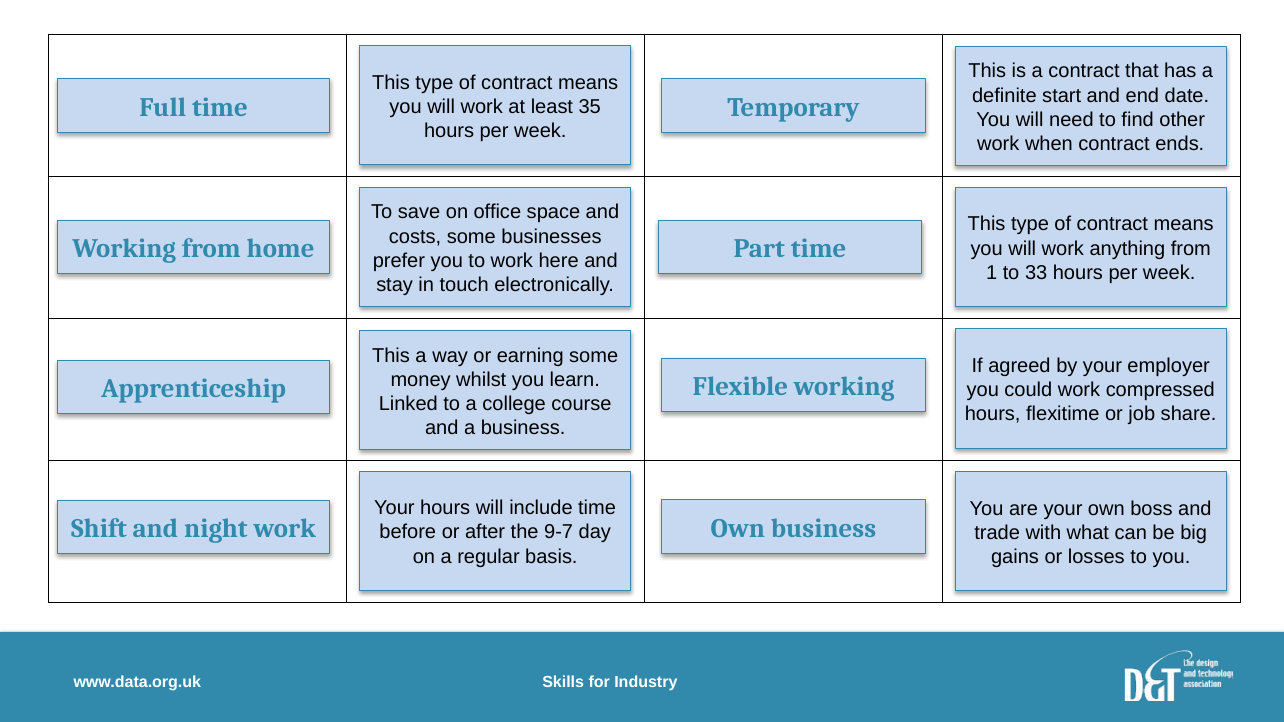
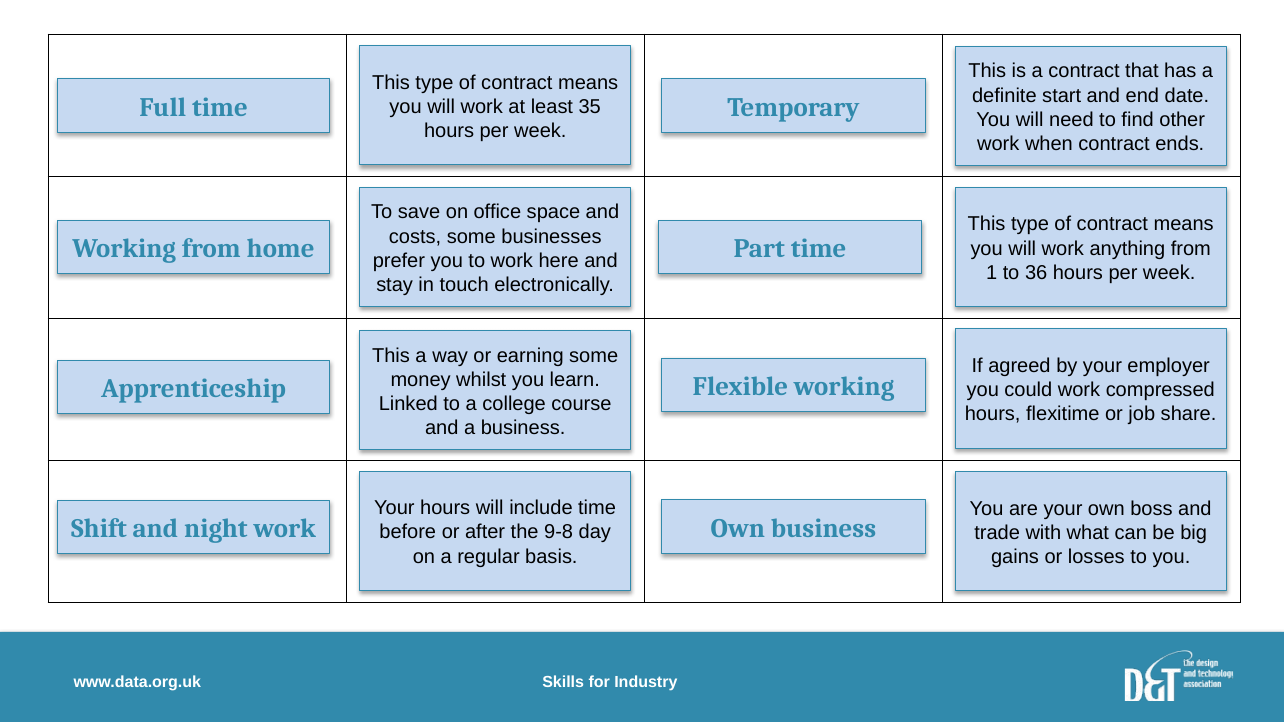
33: 33 -> 36
9-7: 9-7 -> 9-8
